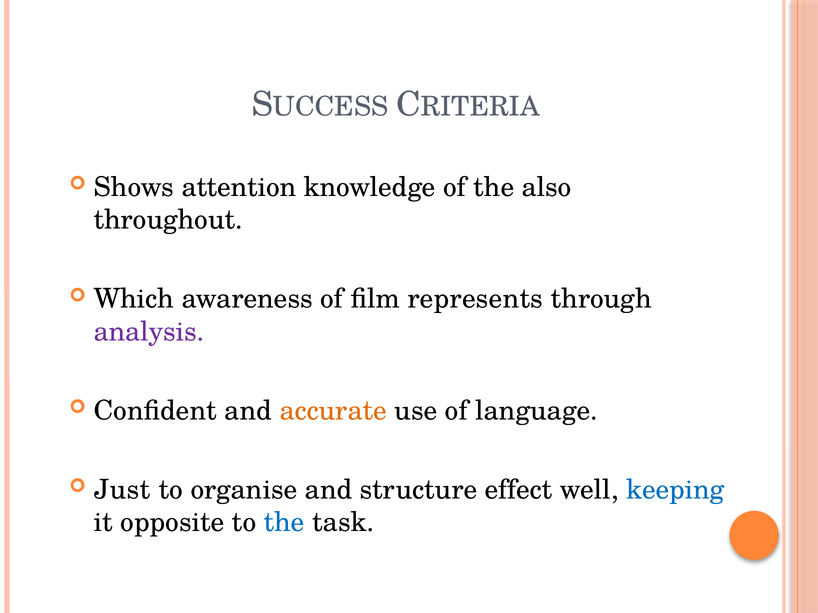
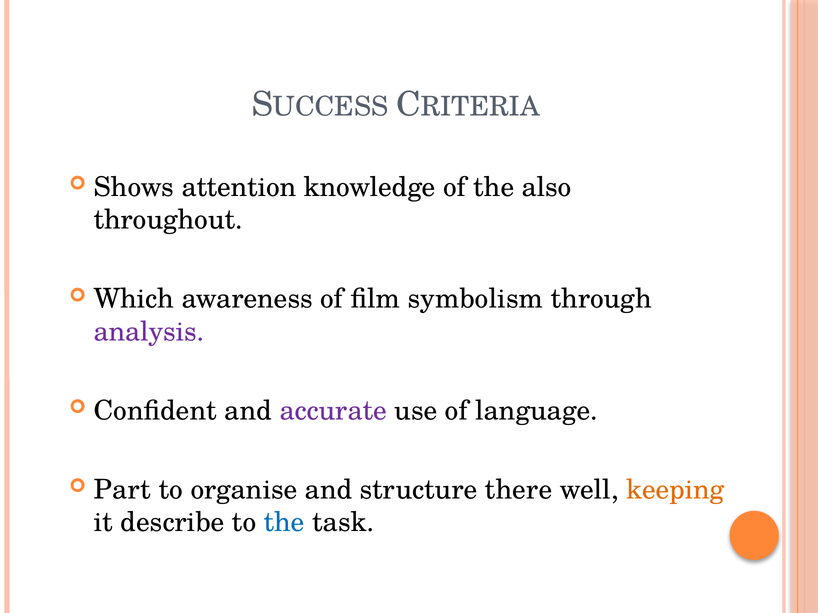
represents: represents -> symbolism
accurate colour: orange -> purple
Just: Just -> Part
effect: effect -> there
keeping colour: blue -> orange
opposite: opposite -> describe
